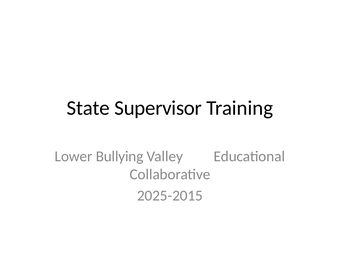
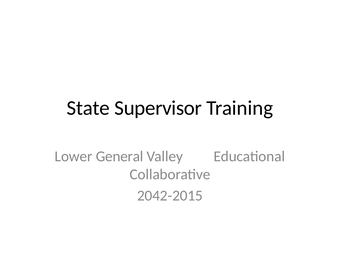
Bullying: Bullying -> General
2025-2015: 2025-2015 -> 2042-2015
